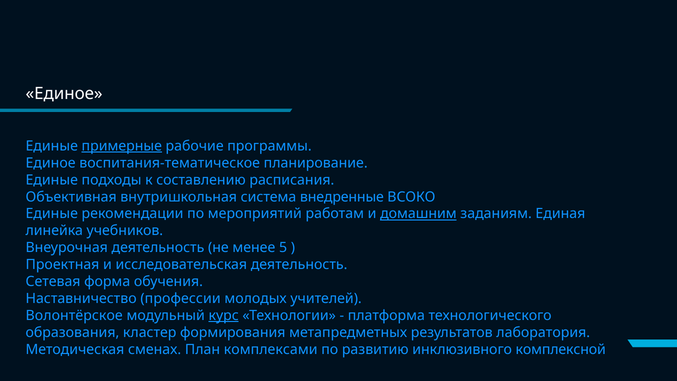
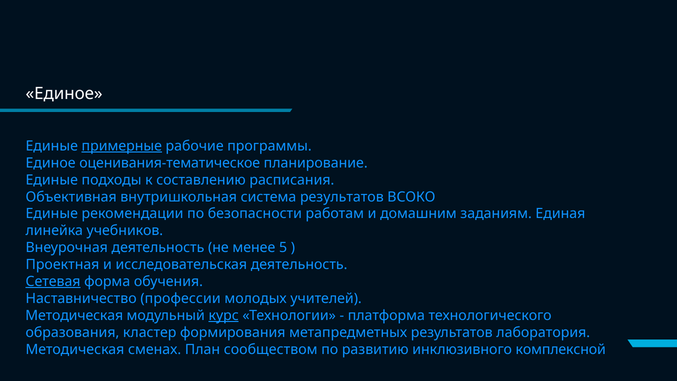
воспитания-тематическое: воспитания-тематическое -> оценивания-тематическое
система внедренные: внедренные -> результатов
мероприятий: мероприятий -> безопасности
домашним underline: present -> none
Сетевая underline: none -> present
Волонтёрское at (74, 315): Волонтёрское -> Методическая
комплексами: комплексами -> сообществом
